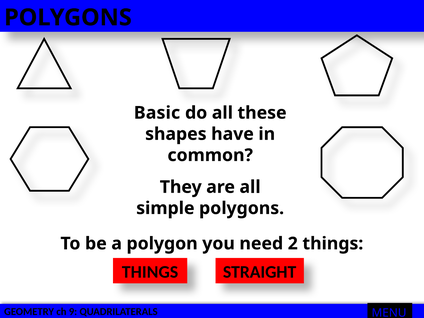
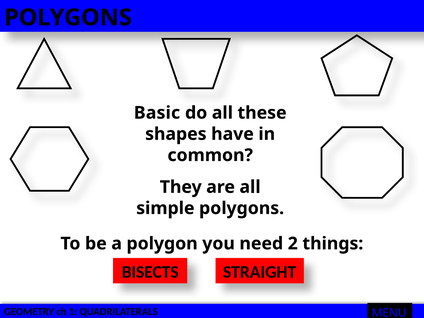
THINGS at (150, 272): THINGS -> BISECTS
9: 9 -> 1
